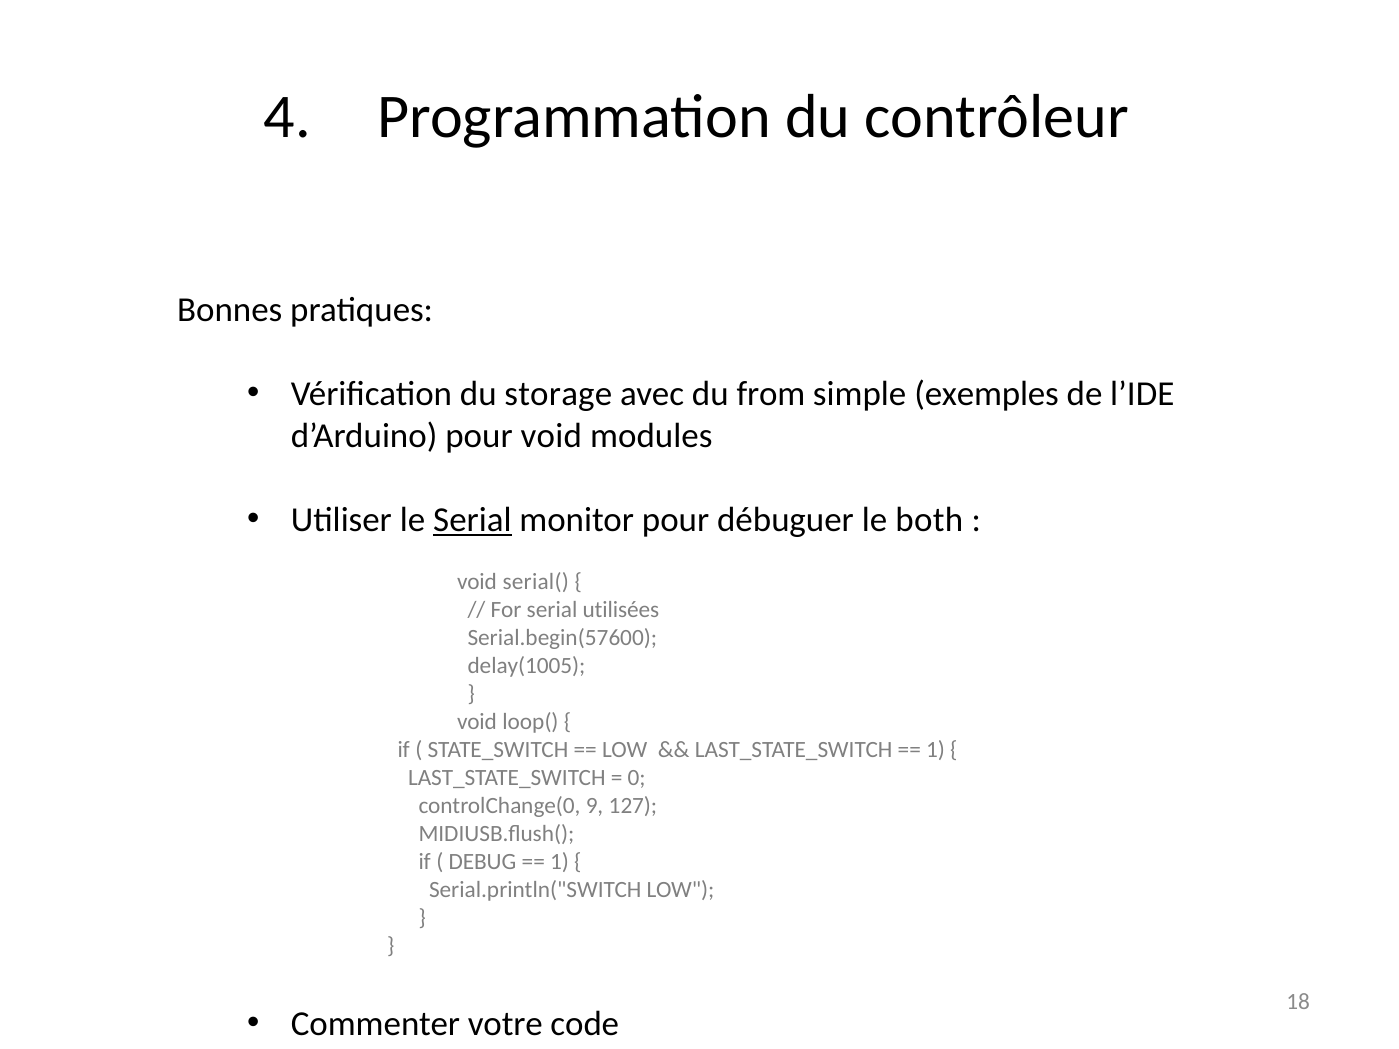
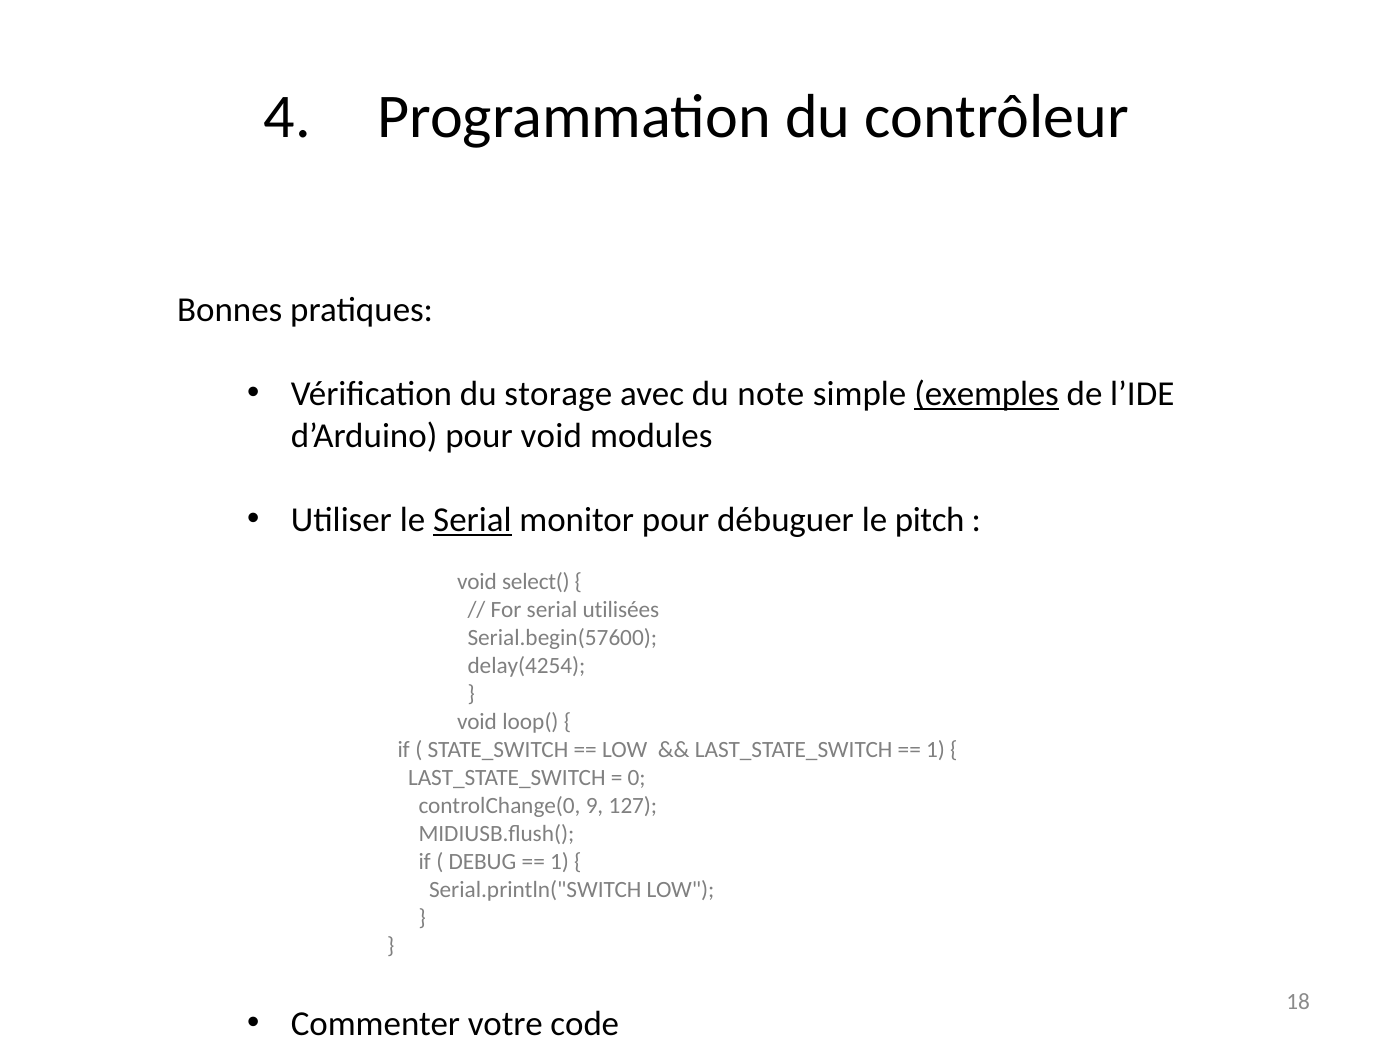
from: from -> note
exemples underline: none -> present
both: both -> pitch
serial(: serial( -> select(
delay(1005: delay(1005 -> delay(4254
